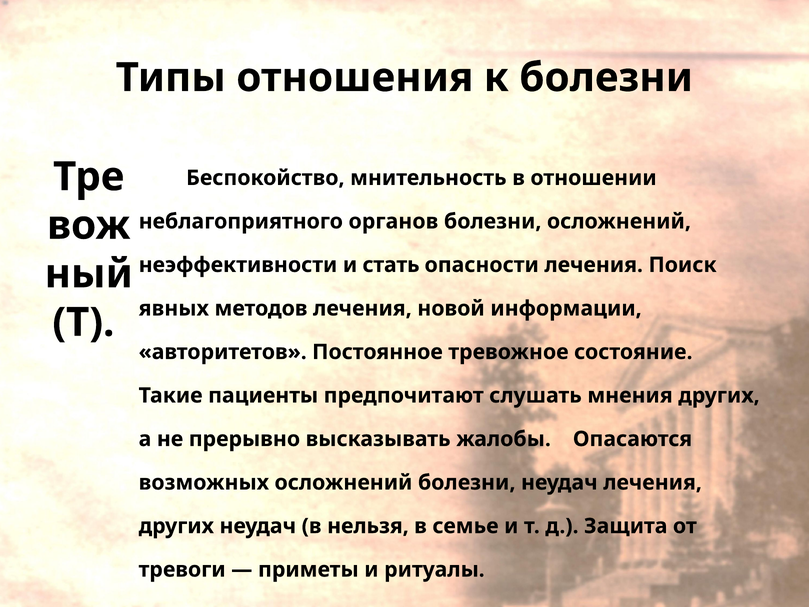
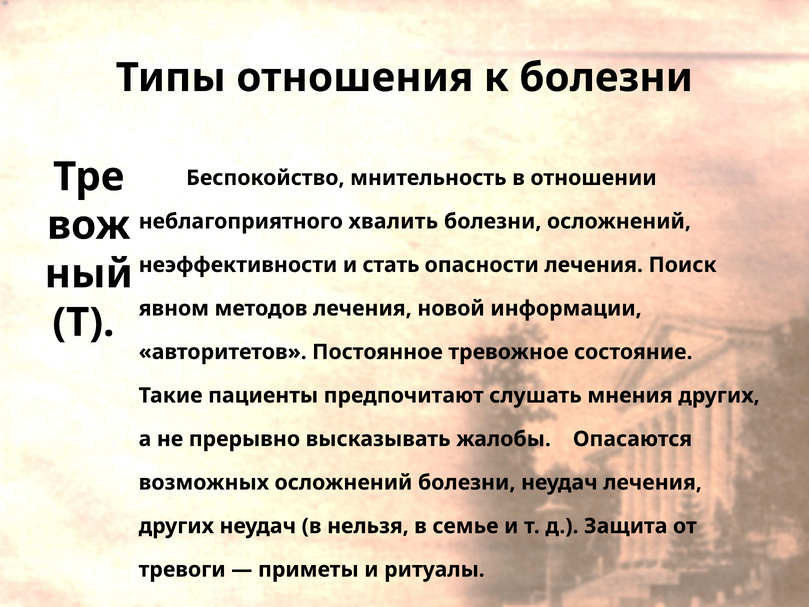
органов: органов -> хвалить
явных: явных -> явном
